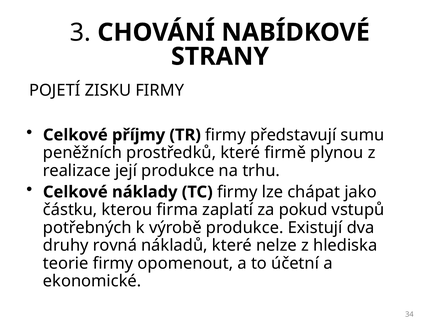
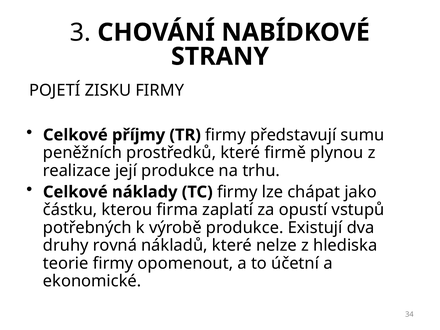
pokud: pokud -> opustí
